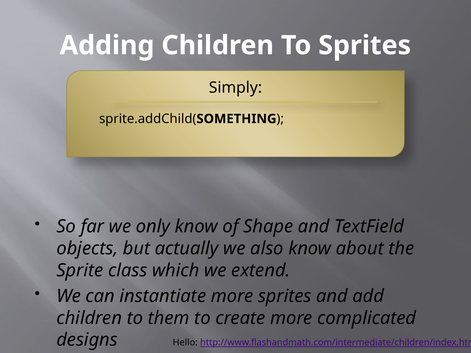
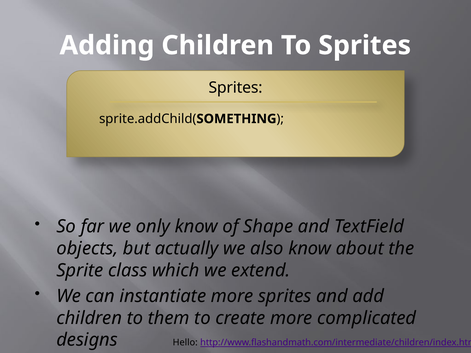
Simply at (235, 88): Simply -> Sprites
